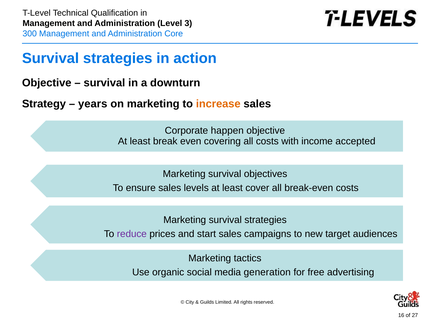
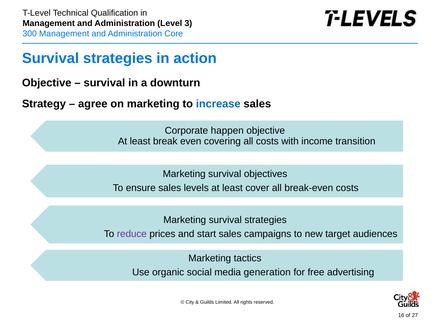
years: years -> agree
increase colour: orange -> blue
accepted: accepted -> transition
